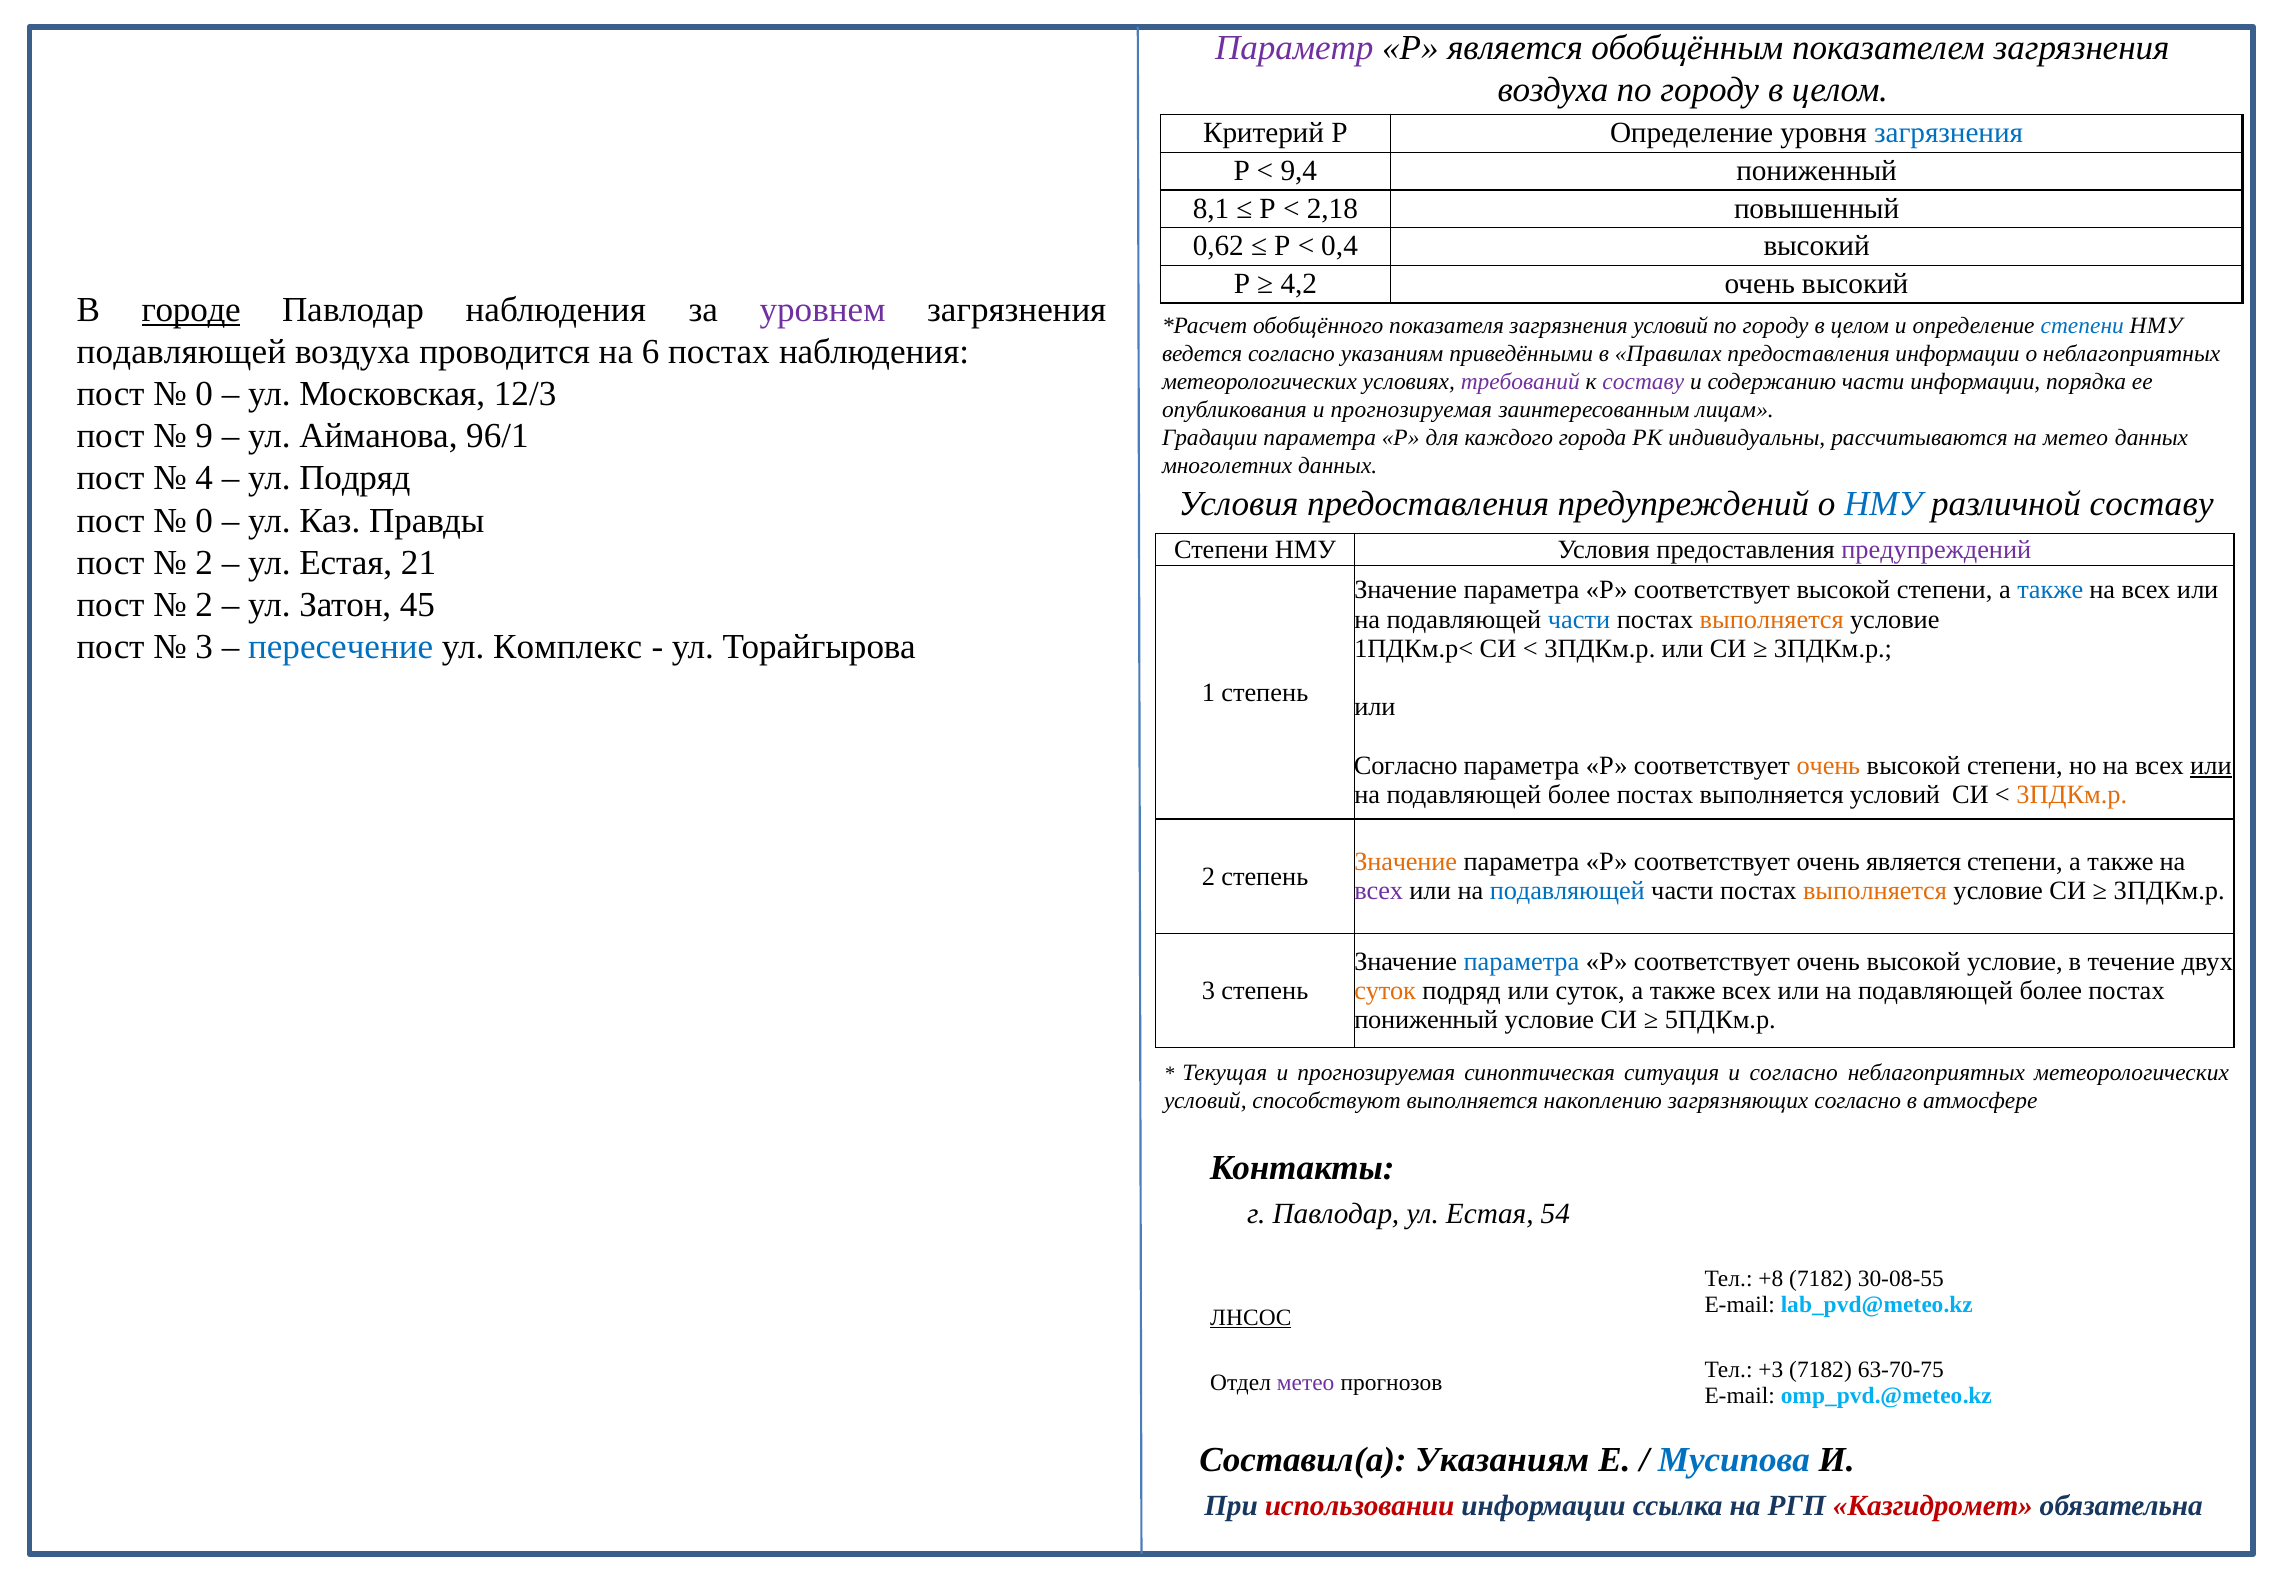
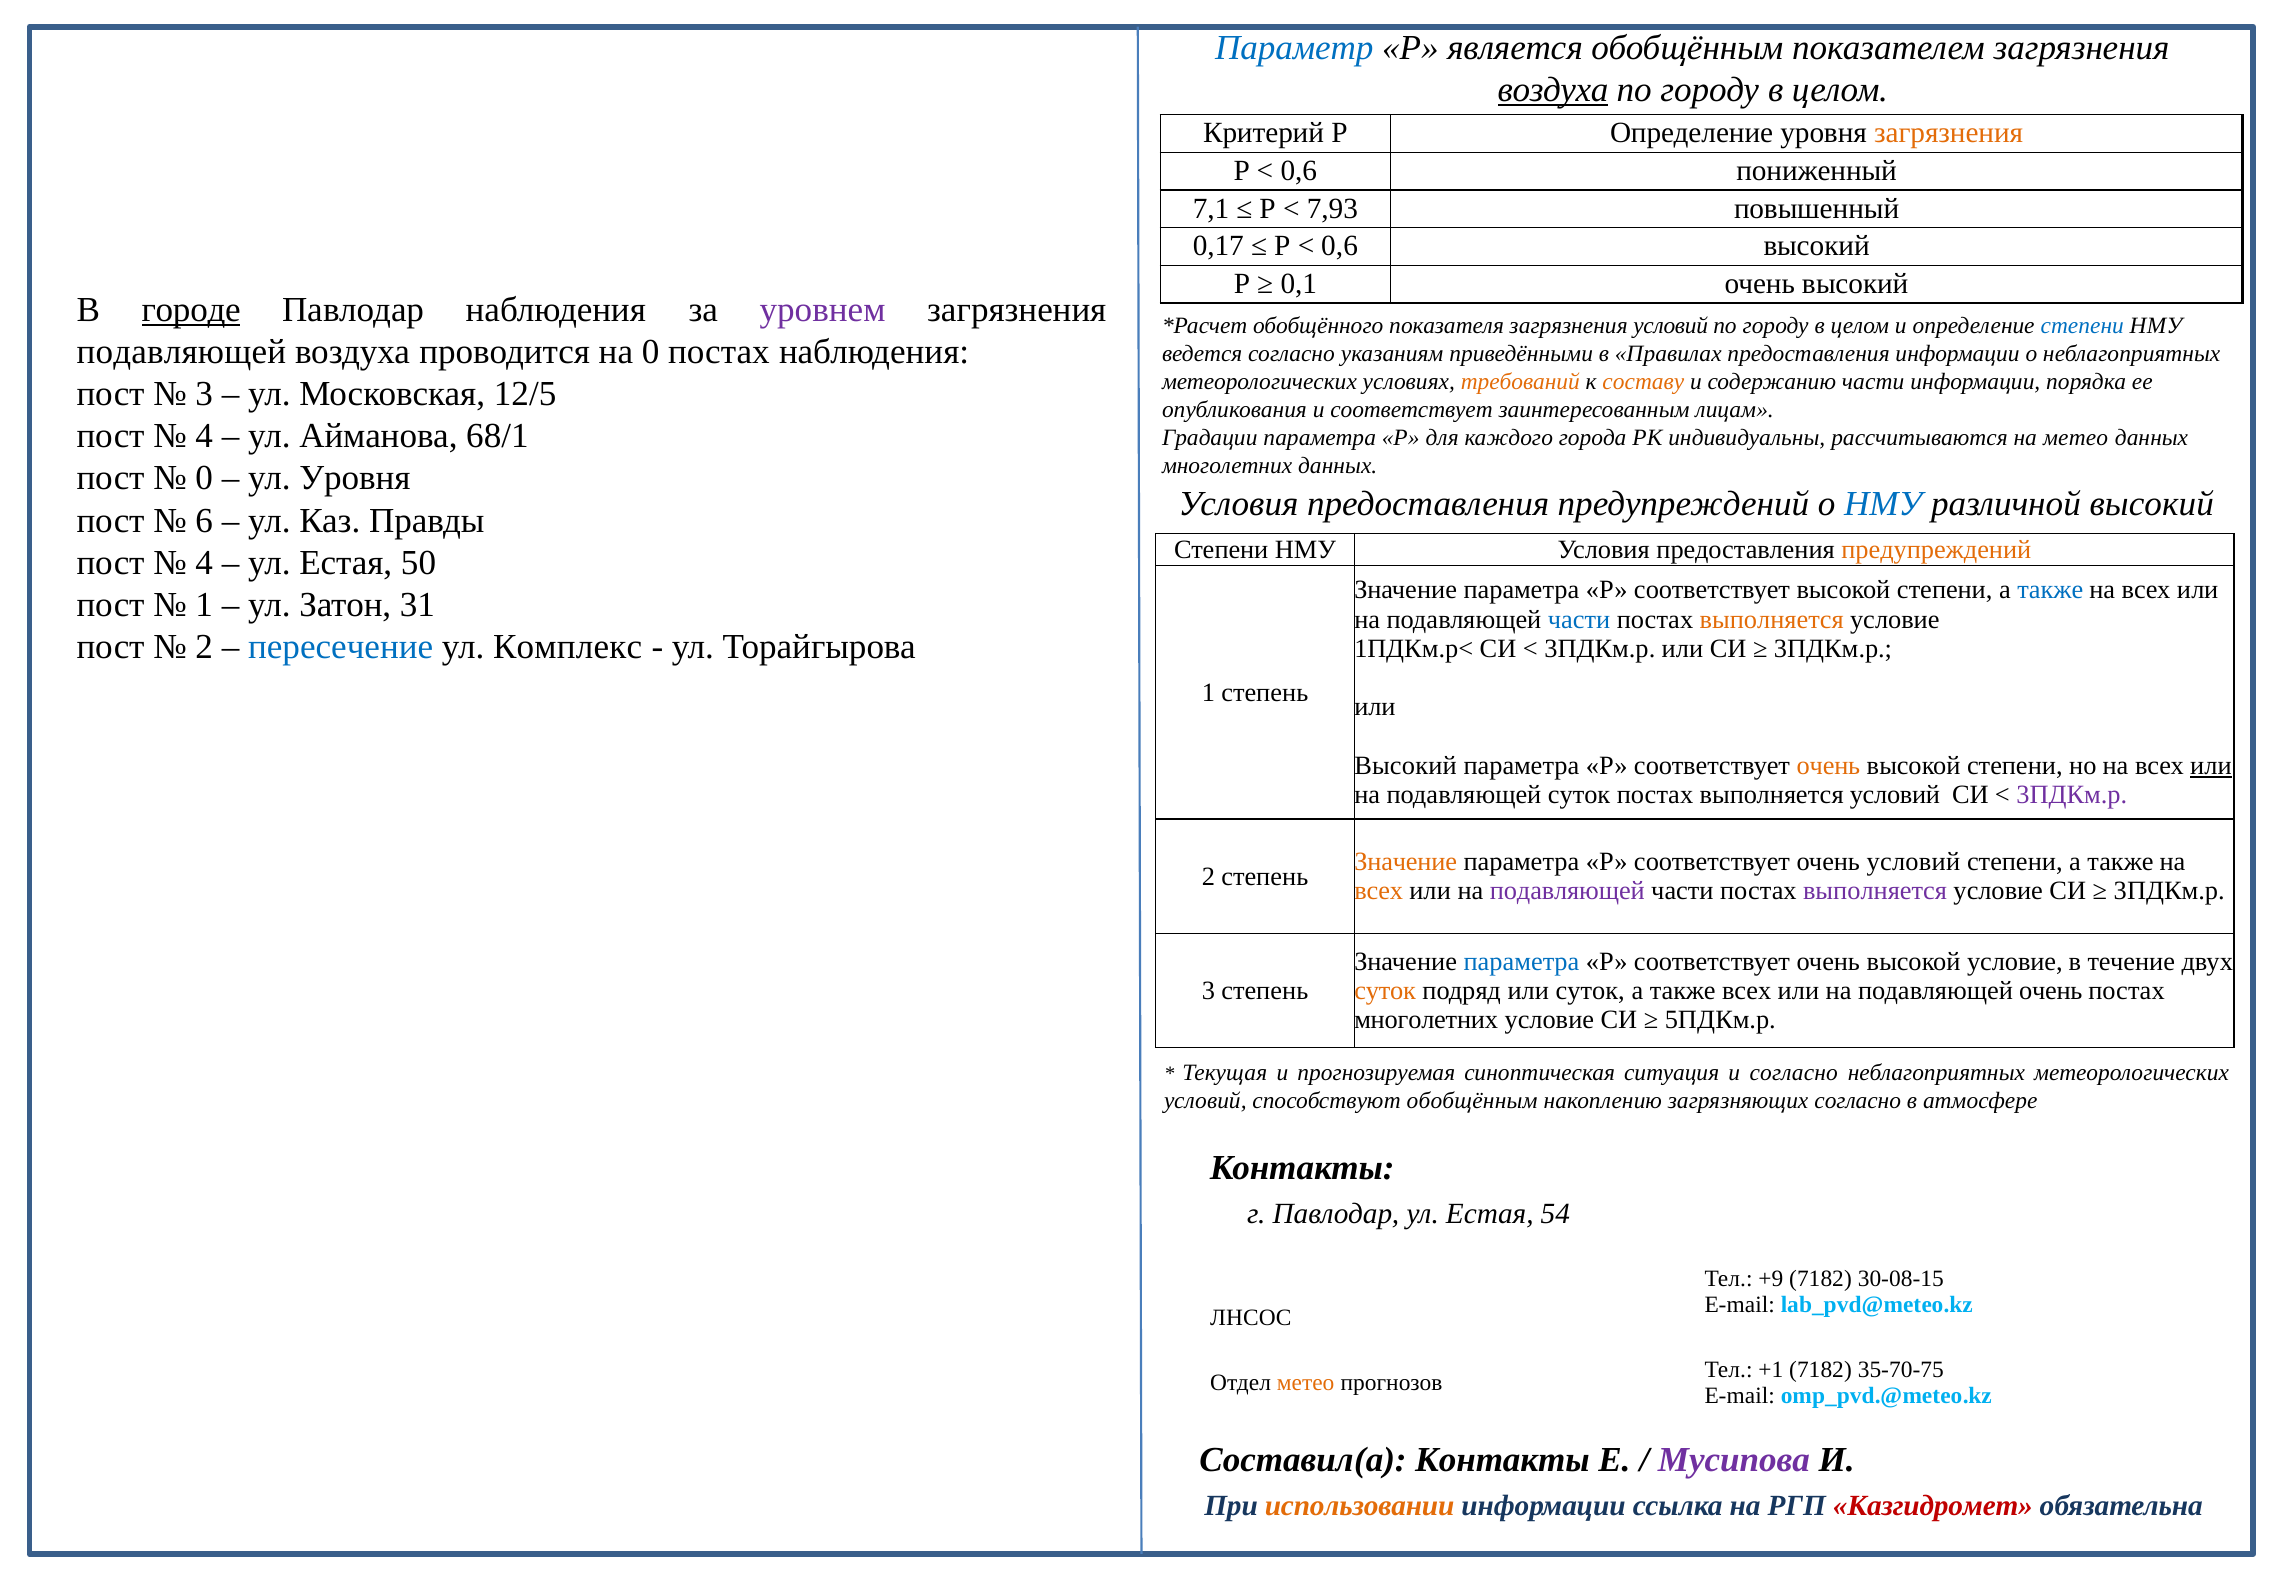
Параметр colour: purple -> blue
воздуха at (1553, 90) underline: none -> present
загрязнения at (1949, 133) colour: blue -> orange
9,4 at (1299, 171): 9,4 -> 0,6
8,1: 8,1 -> 7,1
2,18: 2,18 -> 7,93
0,62: 0,62 -> 0,17
0,4 at (1340, 246): 0,4 -> 0,6
4,2: 4,2 -> 0,1
на 6: 6 -> 0
требований colour: purple -> orange
составу at (1643, 382) colour: purple -> orange
0 at (204, 394): 0 -> 3
12/3: 12/3 -> 12/5
опубликования и прогнозируемая: прогнозируемая -> соответствует
9 at (204, 436): 9 -> 4
96/1: 96/1 -> 68/1
4 at (204, 478): 4 -> 0
ул Подряд: Подряд -> Уровня
различной составу: составу -> высокий
0 at (204, 520): 0 -> 6
предупреждений at (1936, 549) colour: purple -> orange
2 at (204, 562): 2 -> 4
21: 21 -> 50
2 at (204, 605): 2 -> 1
45: 45 -> 31
3 at (204, 647): 3 -> 2
Согласно at (1406, 765): Согласно -> Высокий
более at (1579, 794): более -> суток
3ПДКм.р at (2072, 794) colour: orange -> purple
очень является: является -> условий
всех at (1379, 891) colour: purple -> orange
подавляющей at (1567, 891) colour: blue -> purple
выполняется at (1875, 891) colour: orange -> purple
более at (2051, 990): более -> очень
пониженный at (1426, 1020): пониженный -> многолетних
способствуют выполняется: выполняется -> обобщённым
+8: +8 -> +9
30-08-55: 30-08-55 -> 30-08-15
ЛНСОС underline: present -> none
+3: +3 -> +1
63-70-75: 63-70-75 -> 35-70-75
метео at (1306, 1382) colour: purple -> orange
Составил(а Указаниям: Указаниям -> Контакты
Мусипова colour: blue -> purple
использовании colour: red -> orange
